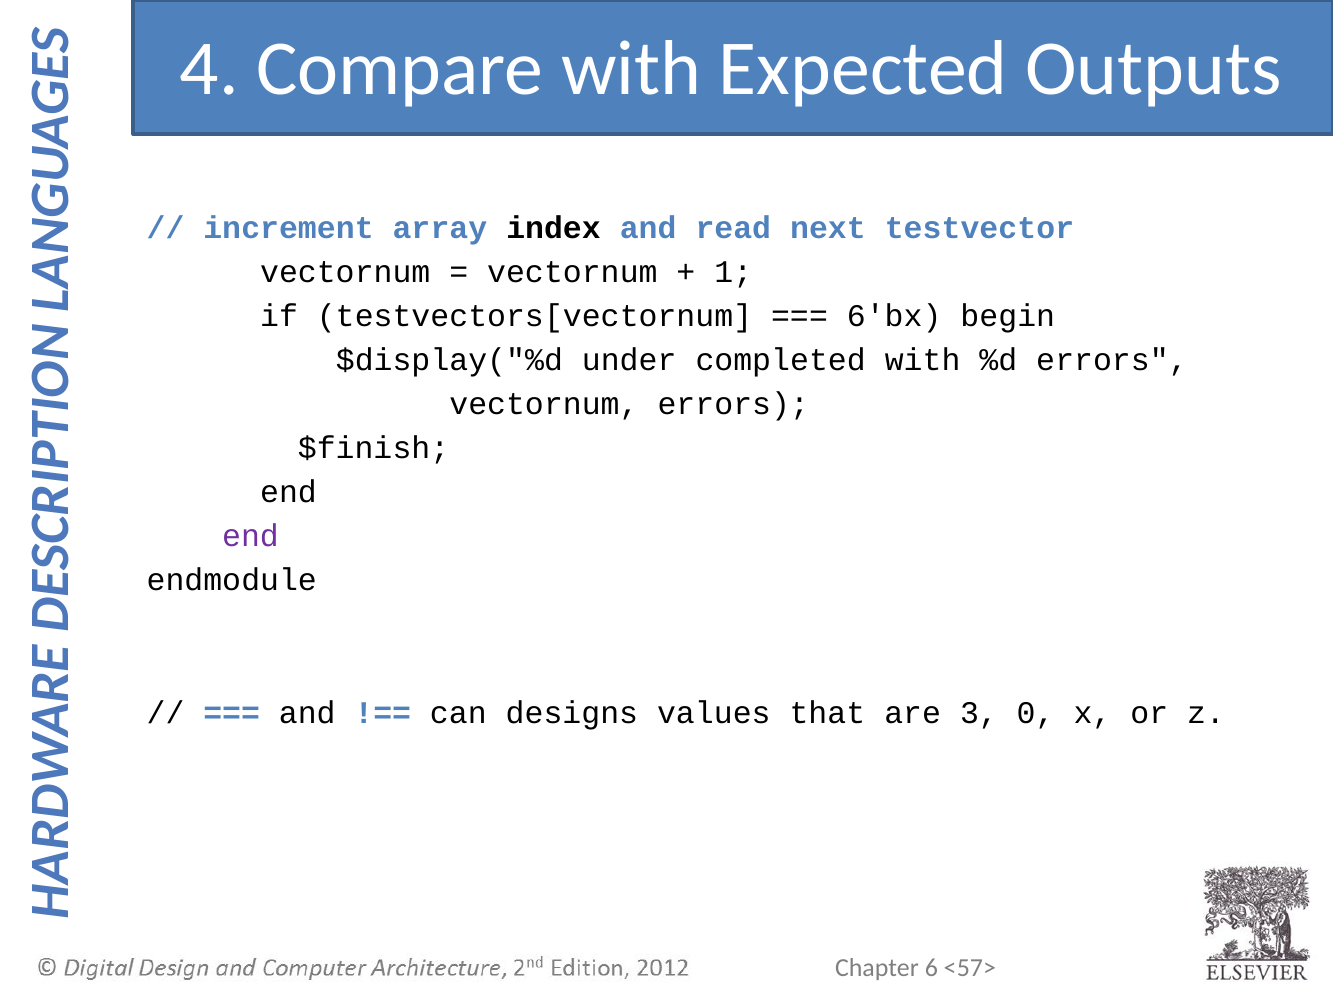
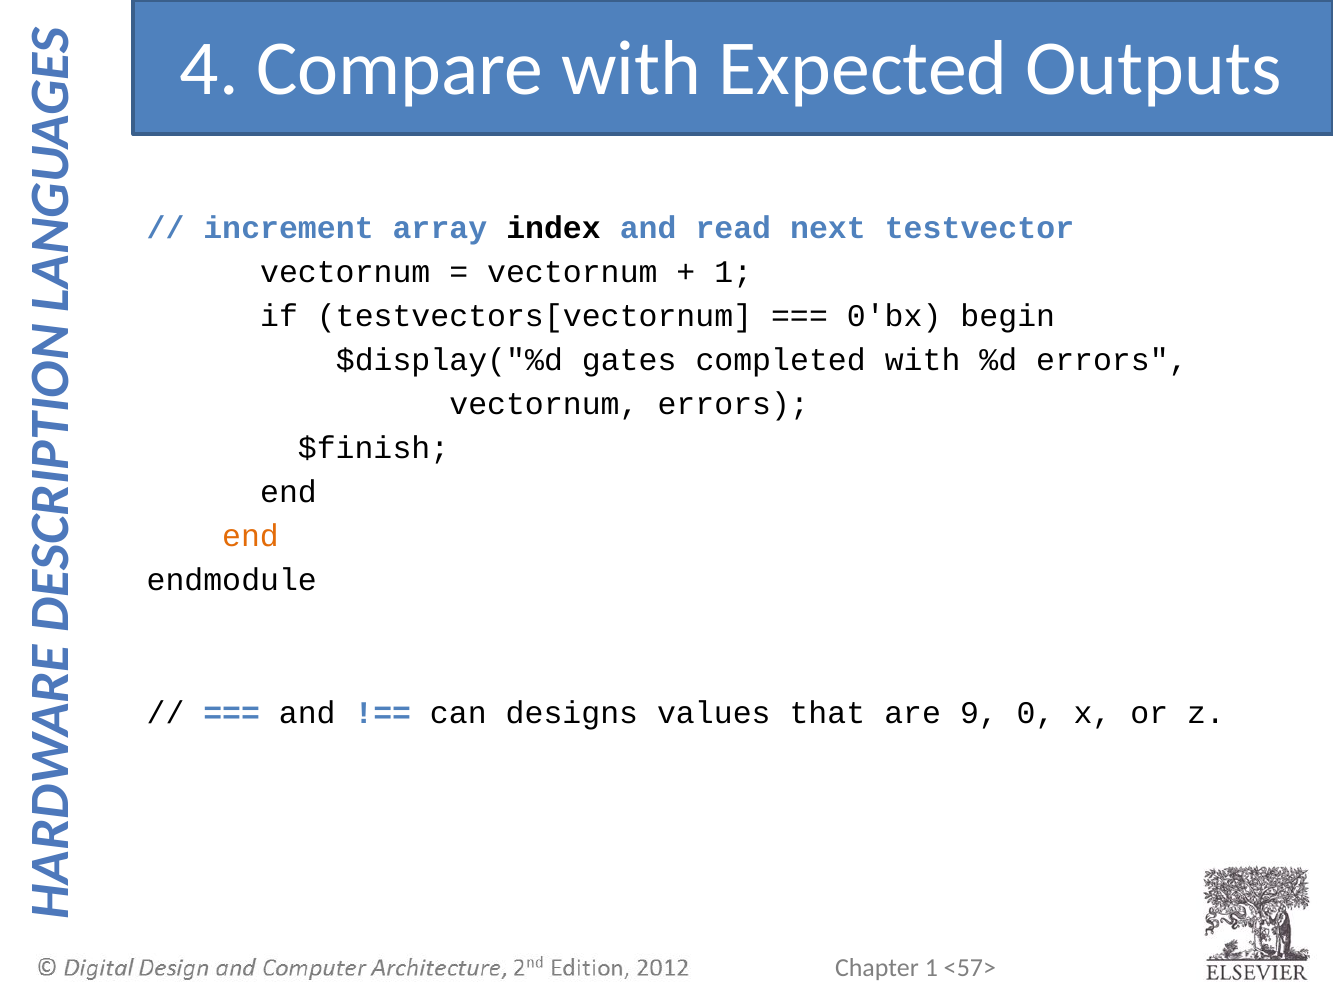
6'bx: 6'bx -> 0'bx
under: under -> gates
end at (250, 536) colour: purple -> orange
3: 3 -> 9
6 at (931, 968): 6 -> 1
